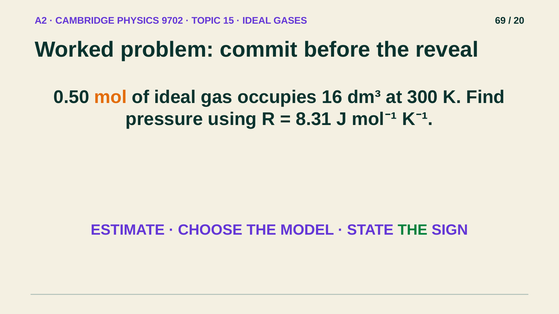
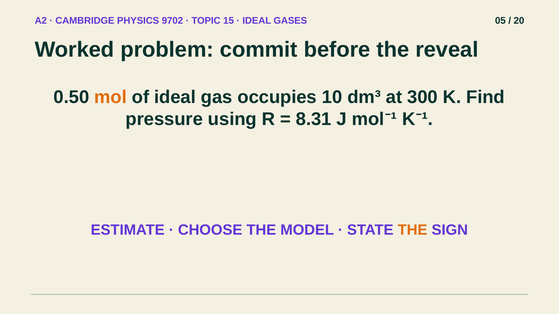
69: 69 -> 05
16: 16 -> 10
THE at (413, 230) colour: green -> orange
